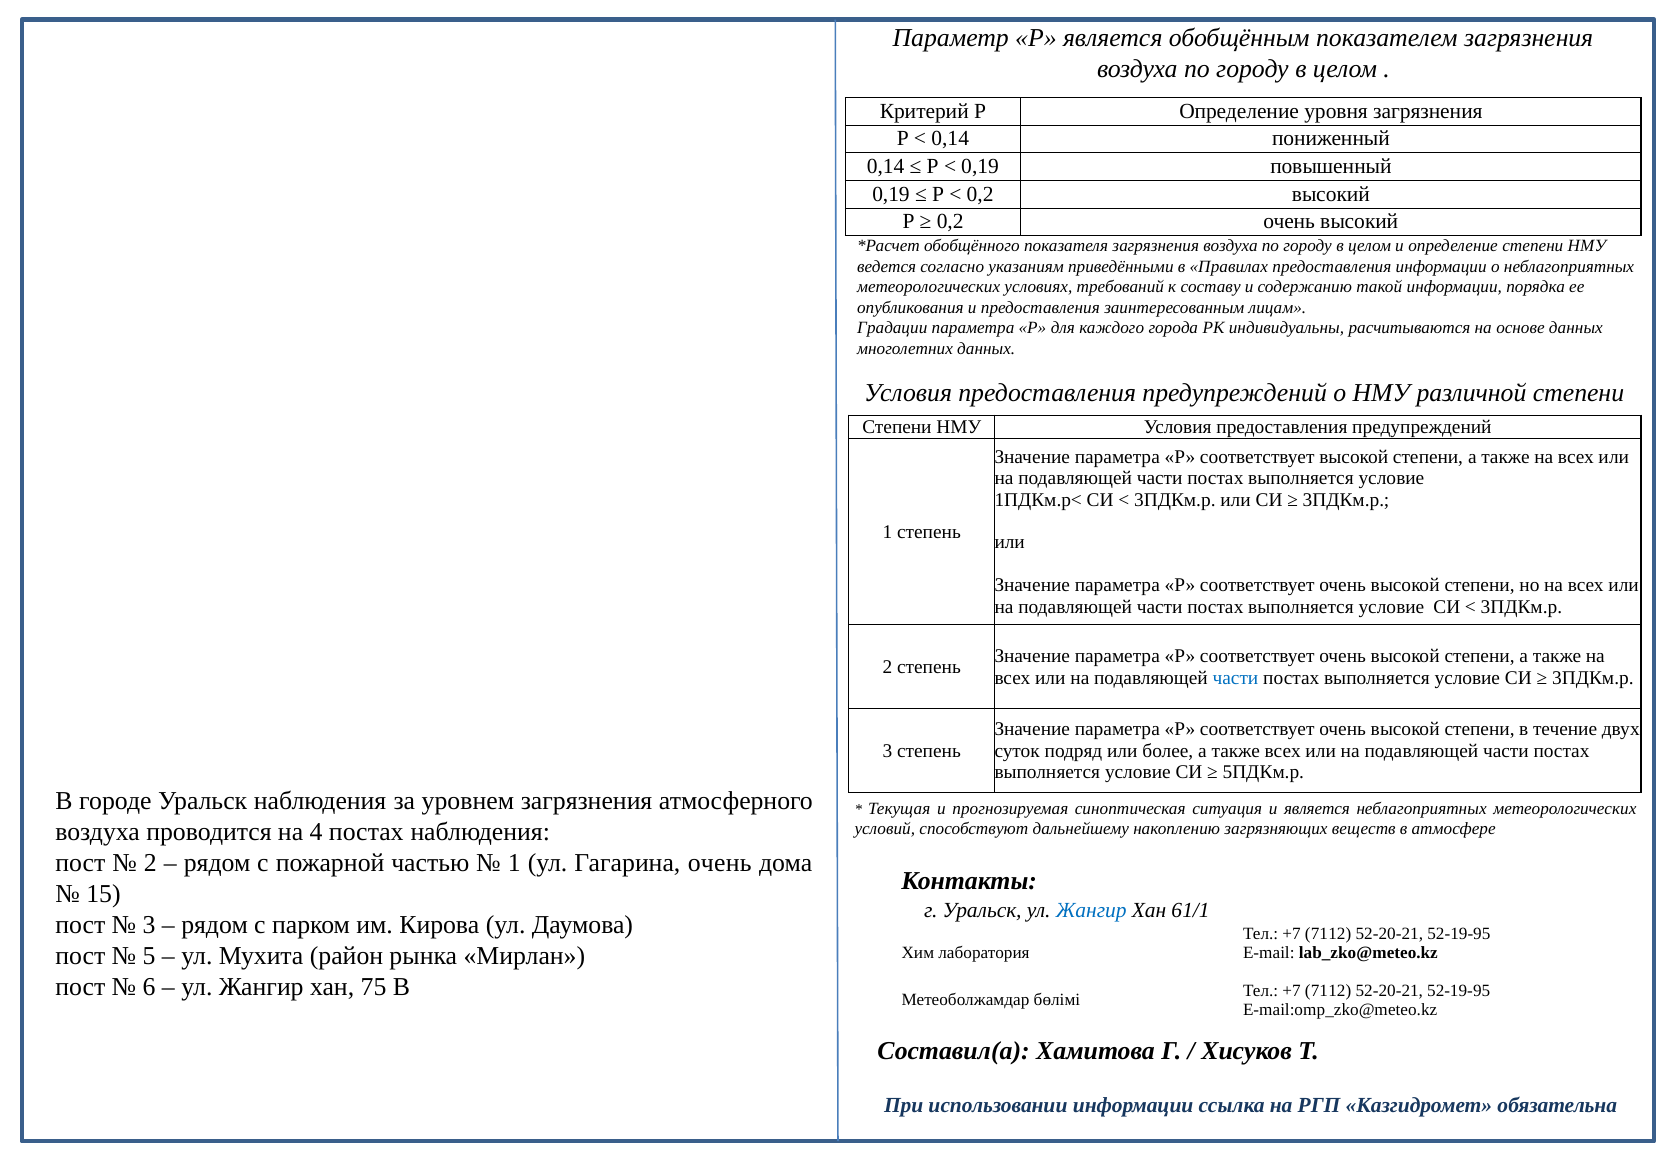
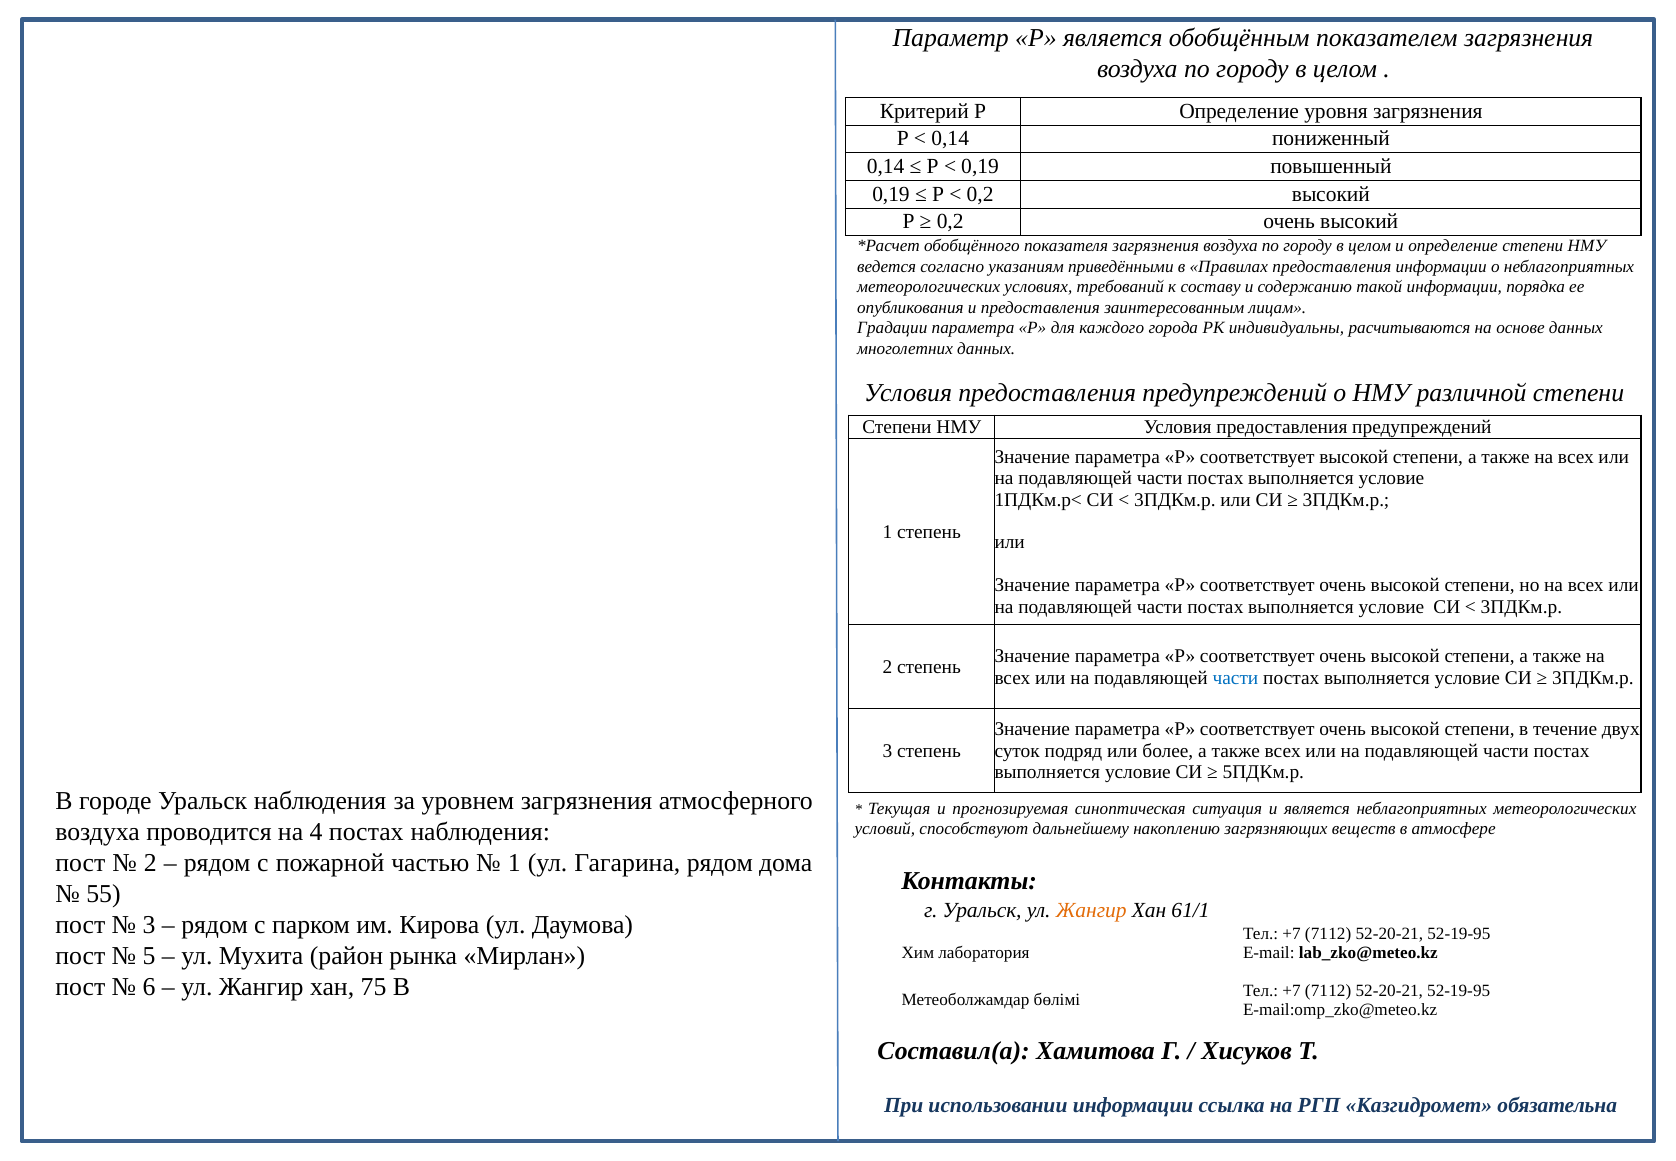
Гагарина очень: очень -> рядом
15: 15 -> 55
Жангир at (1091, 910) colour: blue -> orange
